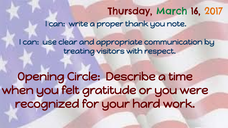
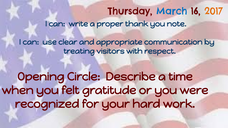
March colour: green -> blue
